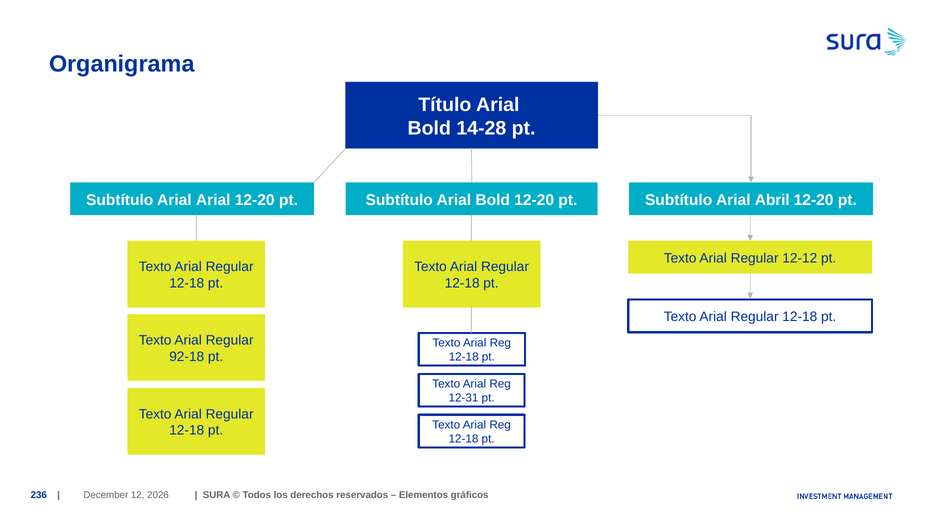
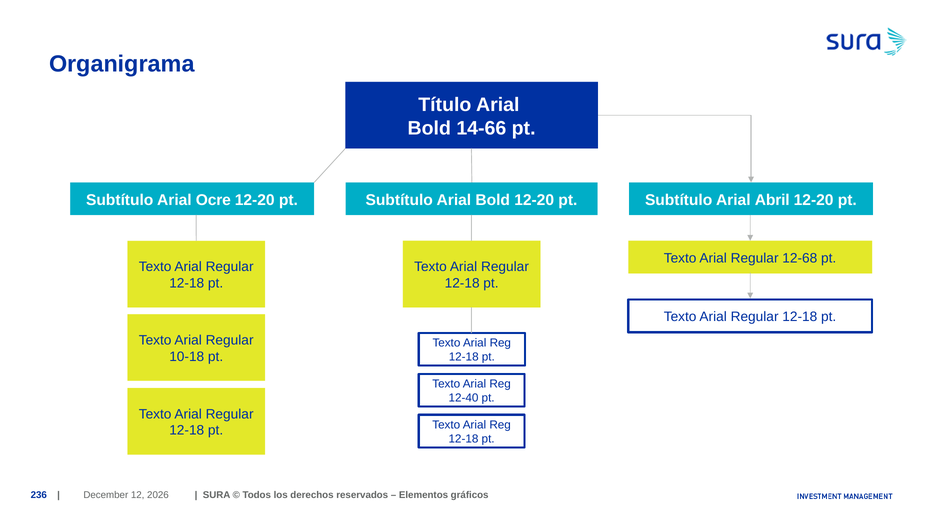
14-28: 14-28 -> 14-66
Arial Arial: Arial -> Ocre
12-12: 12-12 -> 12-68
92-18: 92-18 -> 10-18
12-31: 12-31 -> 12-40
